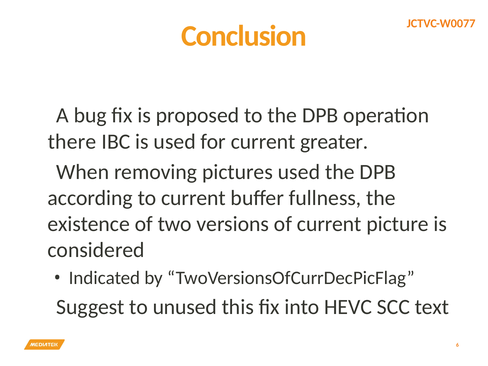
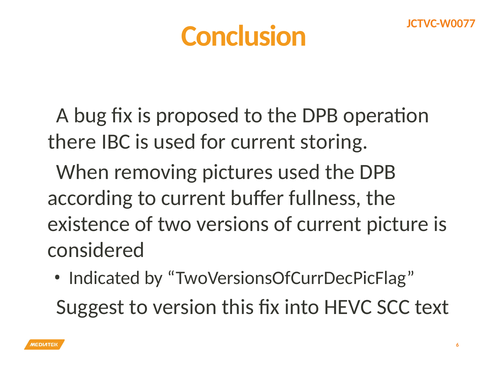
greater: greater -> storing
unused: unused -> version
